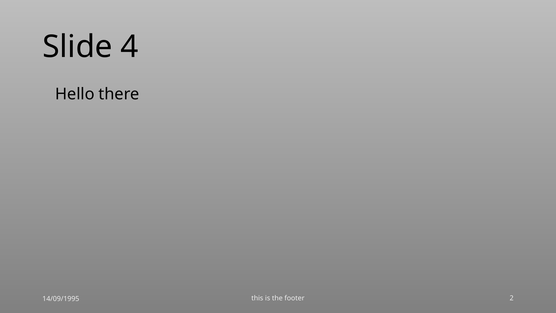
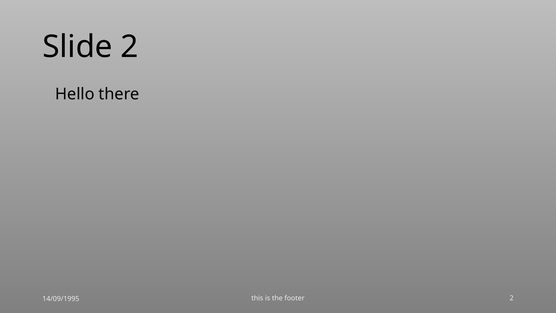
Slide 4: 4 -> 2
